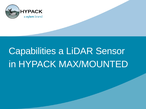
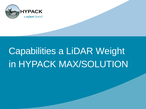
Sensor: Sensor -> Weight
MAX/MOUNTED: MAX/MOUNTED -> MAX/SOLUTION
